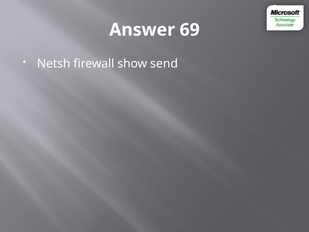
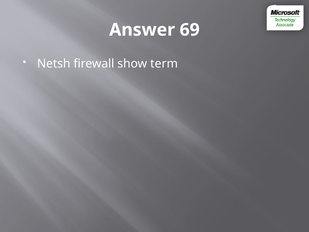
send: send -> term
